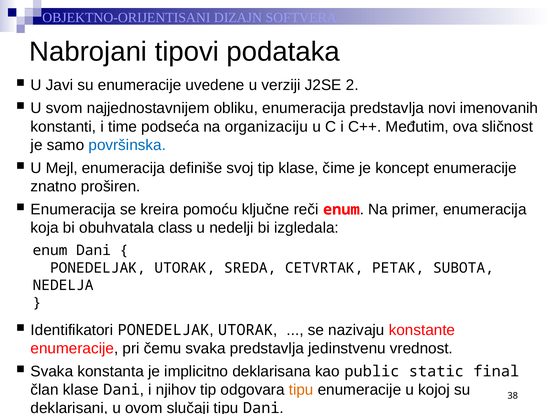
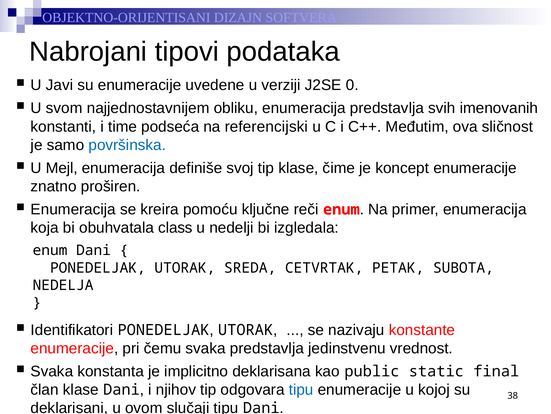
2: 2 -> 0
novi: novi -> svih
organizaciju: organizaciju -> referencijski
tipu at (301, 389) colour: orange -> blue
